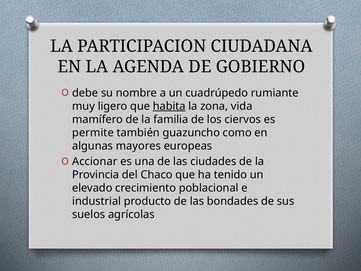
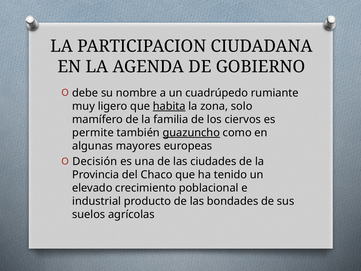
vida: vida -> solo
guazuncho underline: none -> present
Accionar: Accionar -> Decisión
